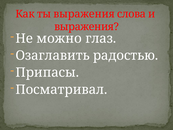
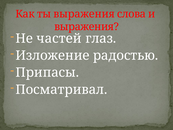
можно: можно -> частей
Озаглавить: Озаглавить -> Изложение
